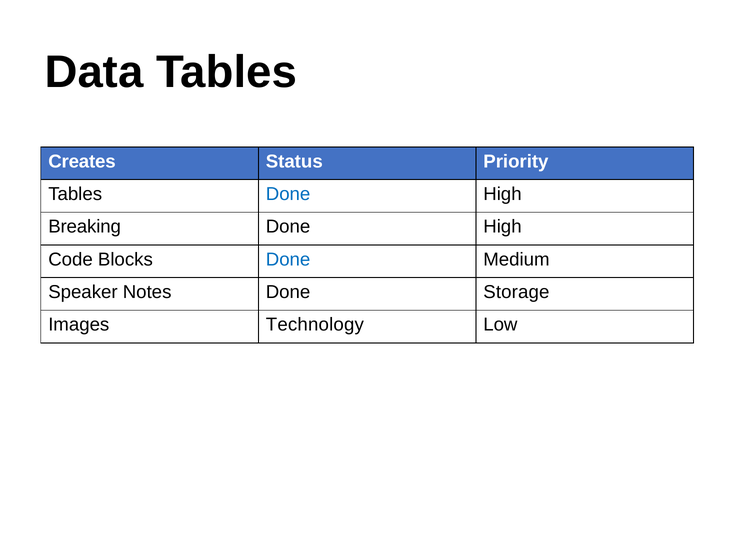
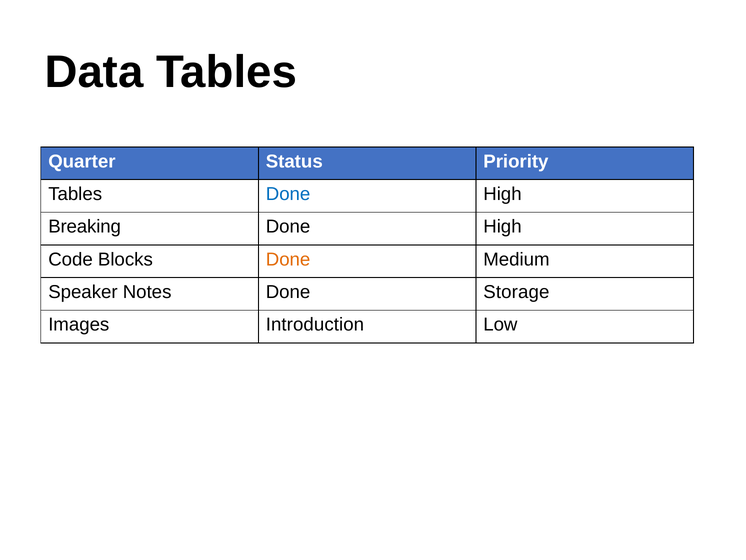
Creates: Creates -> Quarter
Done at (288, 259) colour: blue -> orange
Technology: Technology -> Introduction
